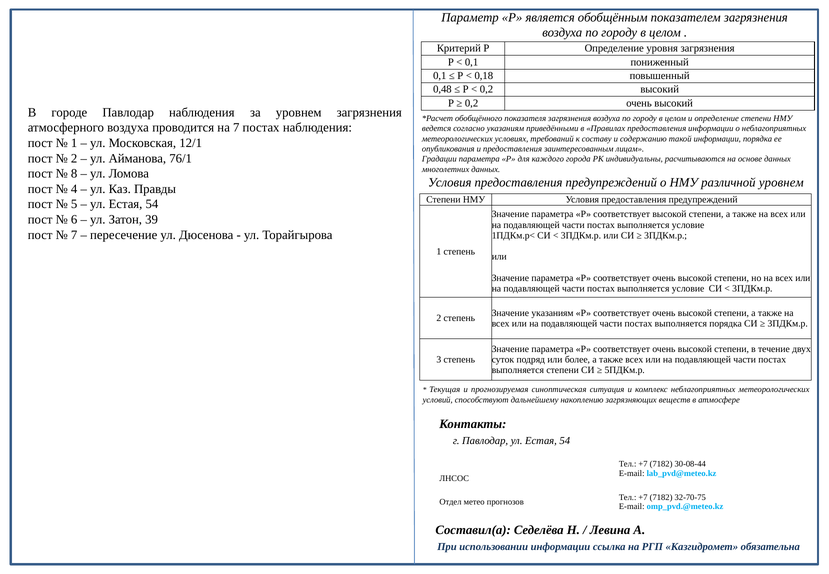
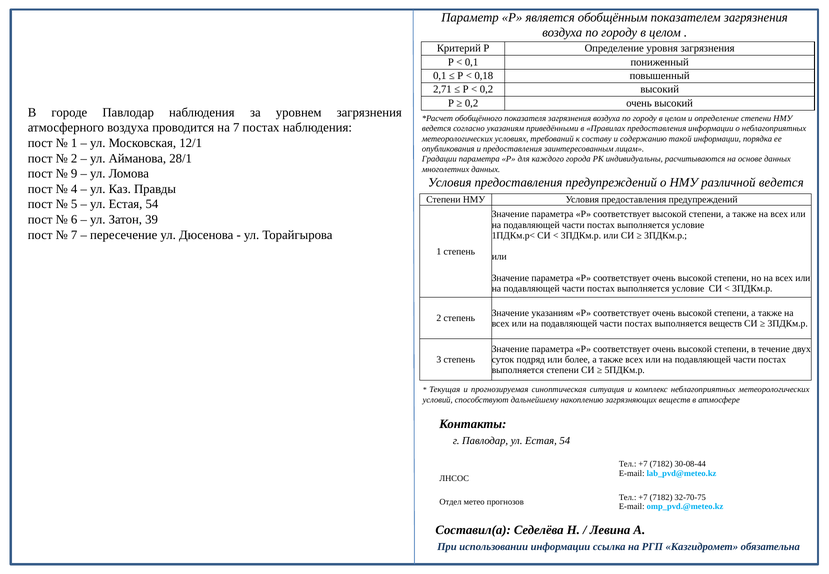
0,48: 0,48 -> 2,71
76/1: 76/1 -> 28/1
8: 8 -> 9
различной уровнем: уровнем -> ведется
выполняется порядка: порядка -> веществ
